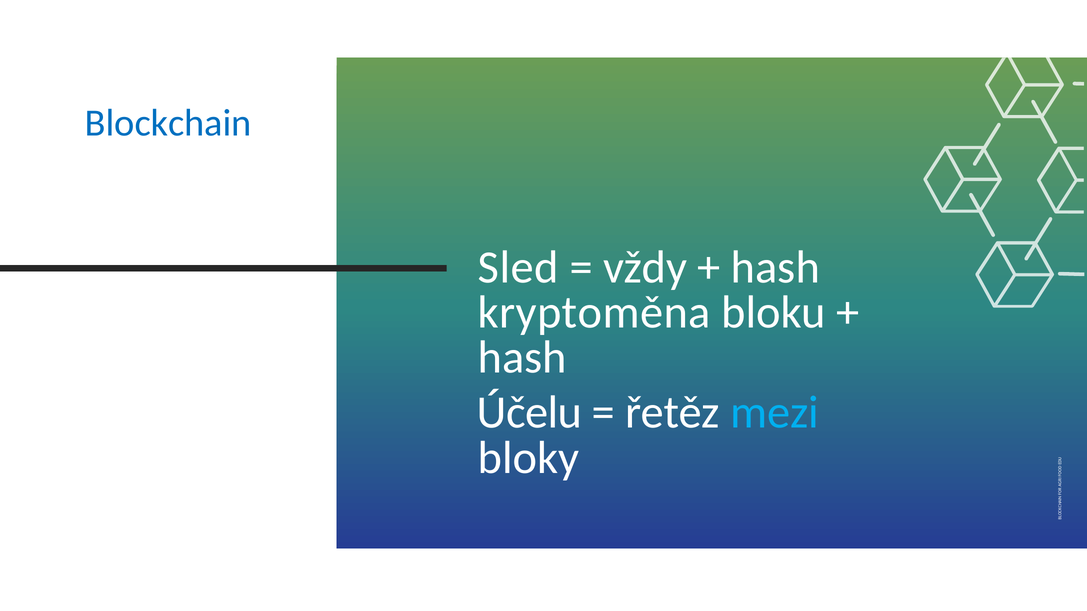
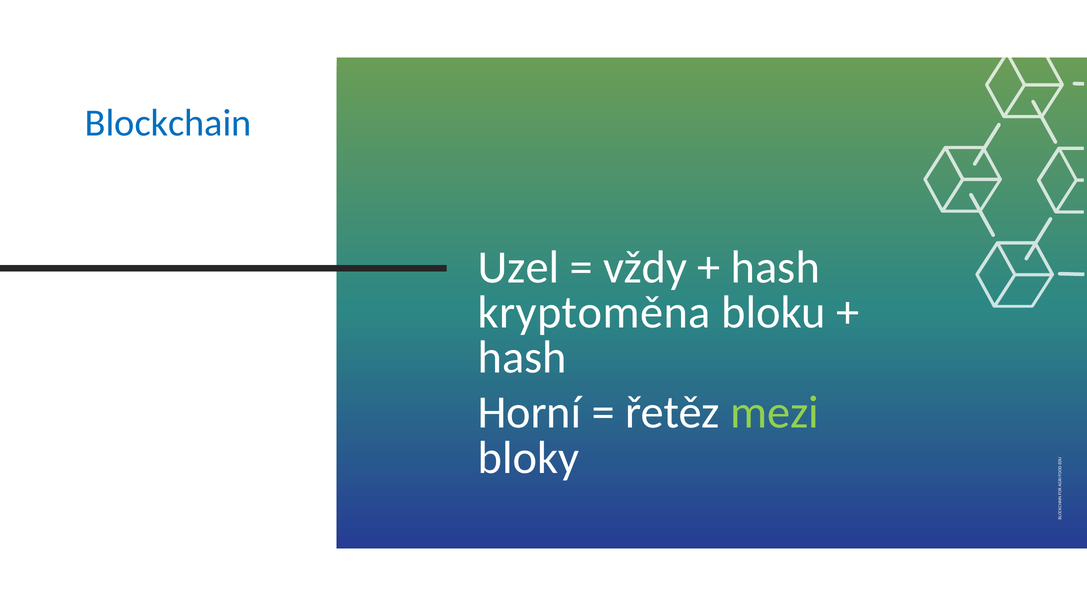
Sled: Sled -> Uzel
Účelu: Účelu -> Horní
mezi colour: light blue -> light green
